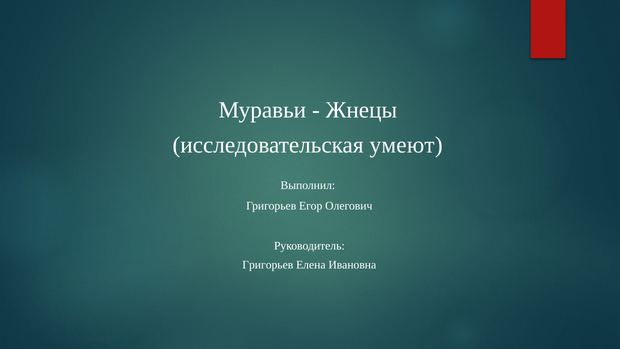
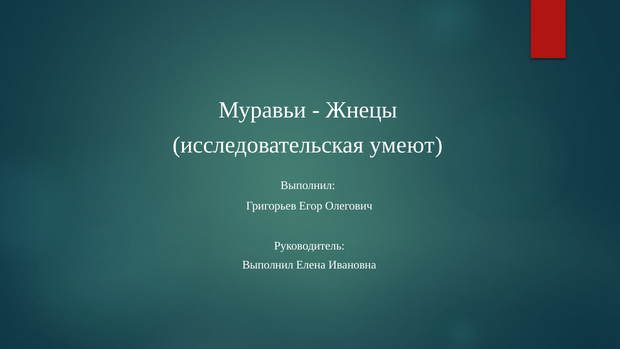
Григорьев at (268, 265): Григорьев -> Выполнил
